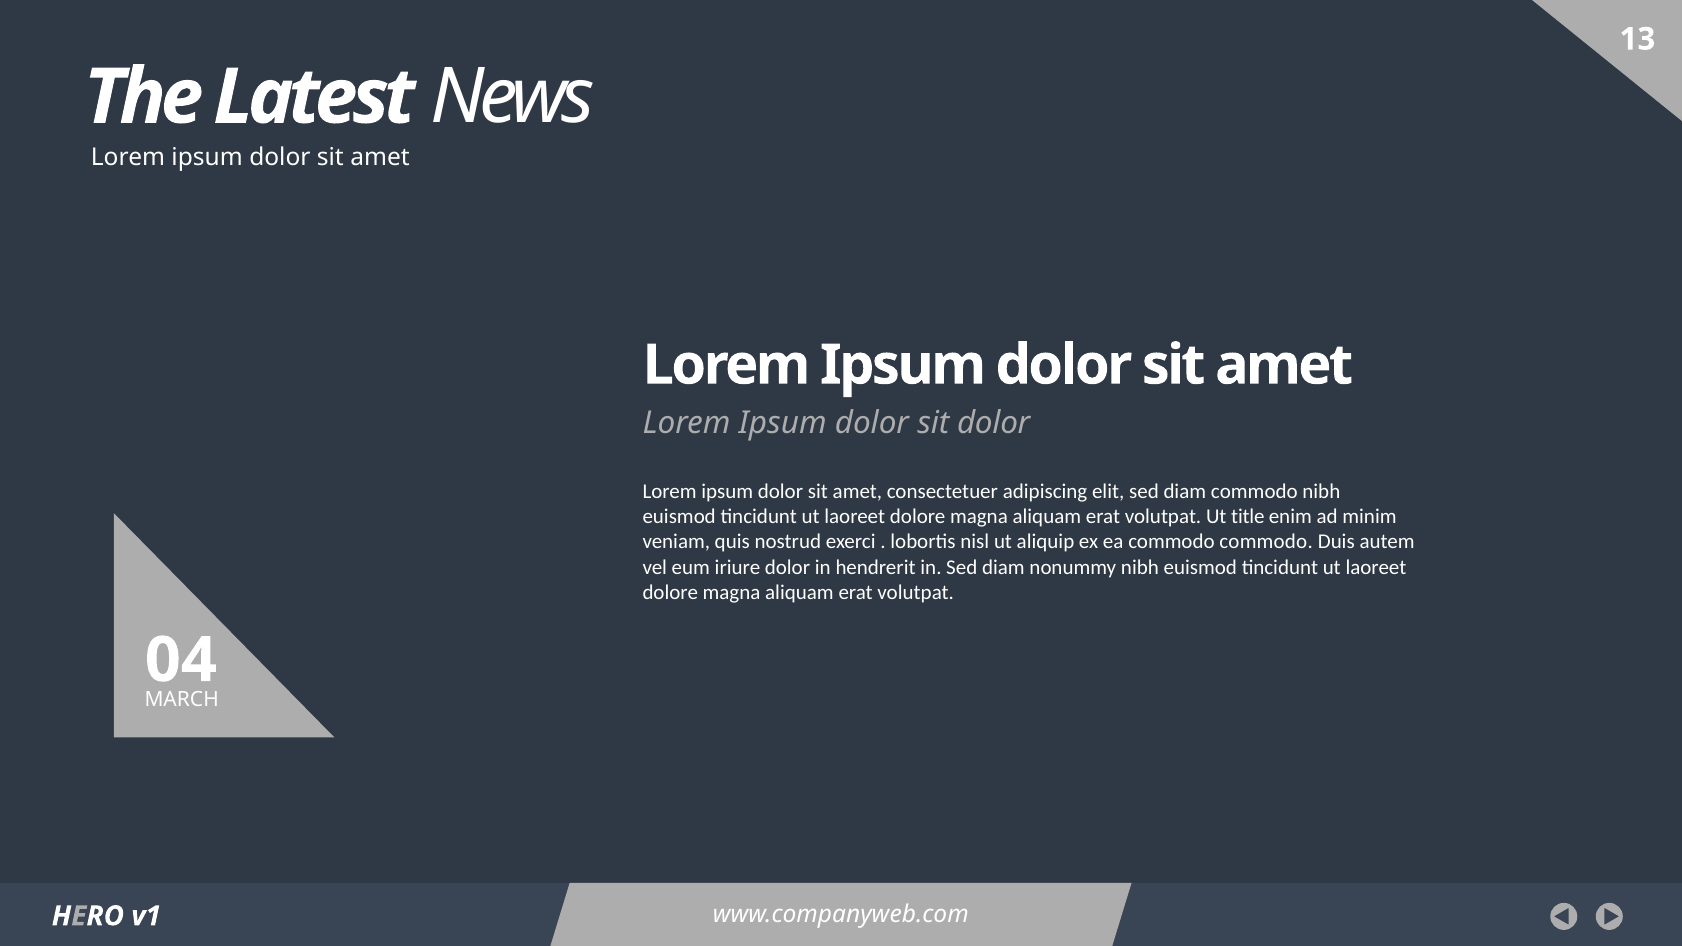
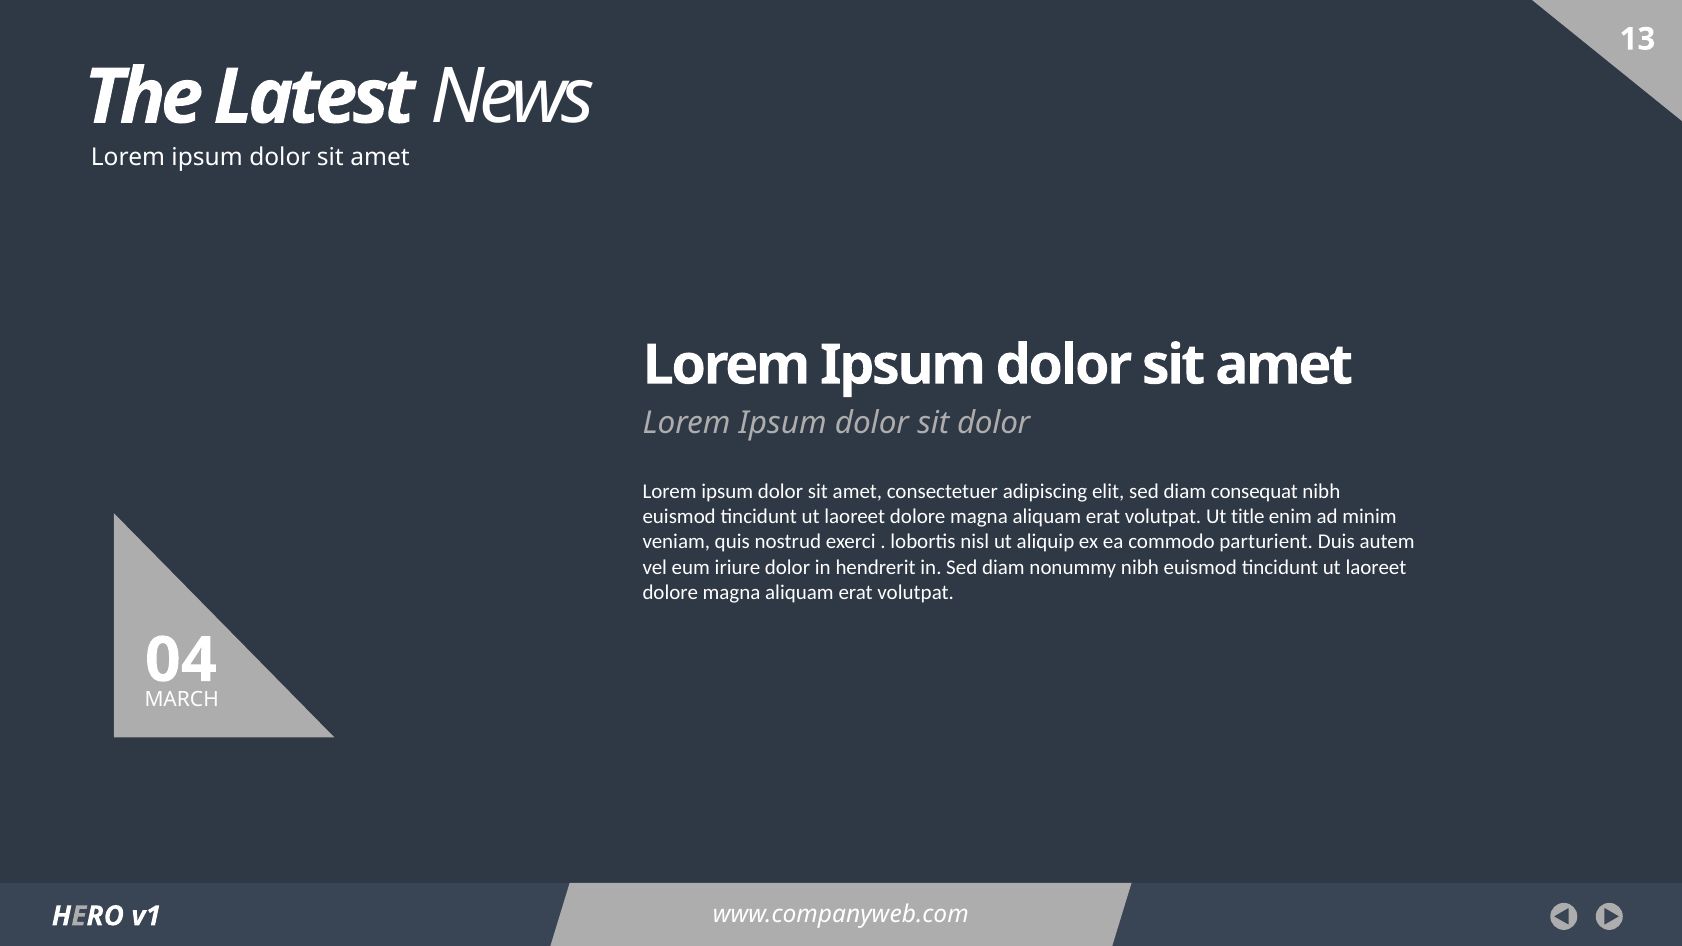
diam commodo: commodo -> consequat
commodo commodo: commodo -> parturient
